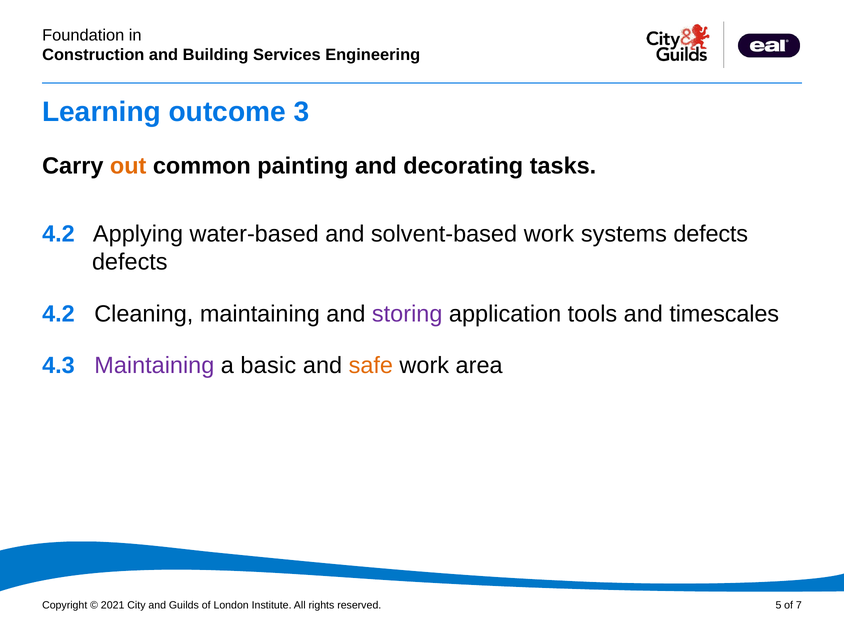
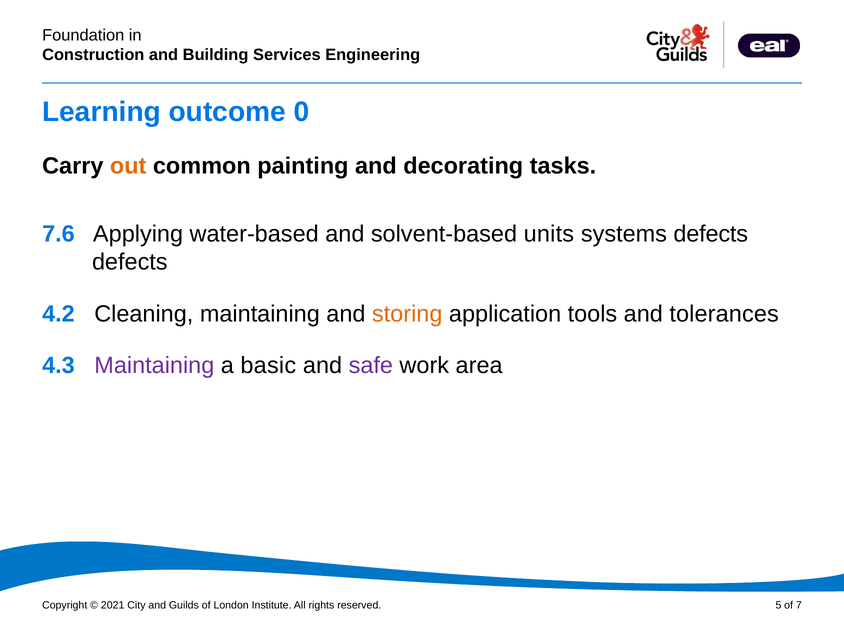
3: 3 -> 0
4.2 at (58, 234): 4.2 -> 7.6
solvent-based work: work -> units
storing colour: purple -> orange
timescales: timescales -> tolerances
safe colour: orange -> purple
